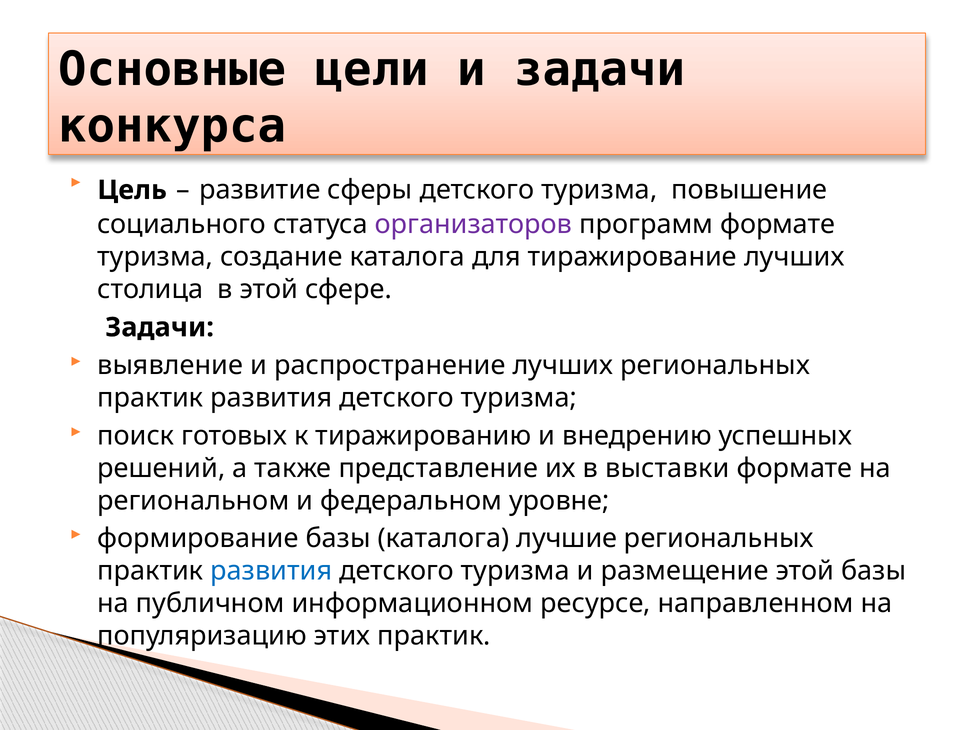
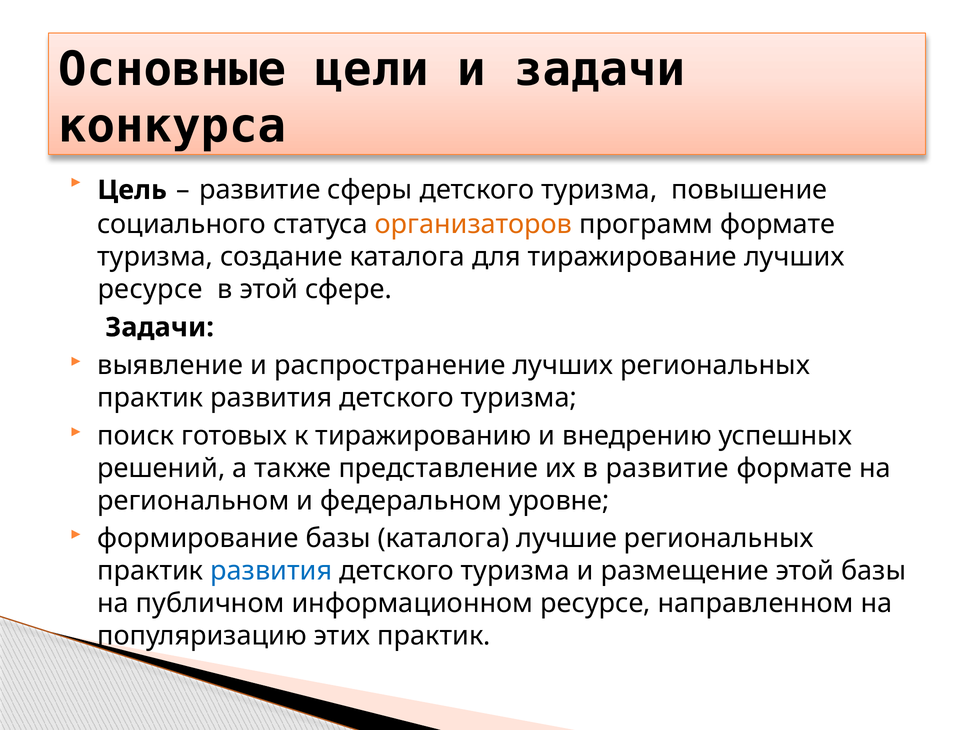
организаторов colour: purple -> orange
столица at (150, 290): столица -> ресурсе
в выставки: выставки -> развитие
